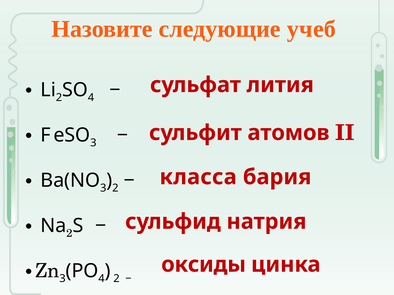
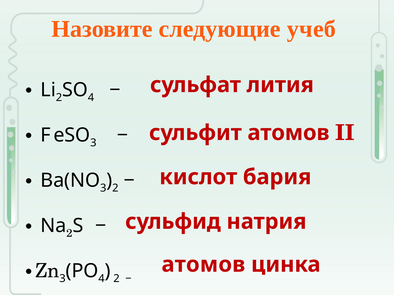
класса: класса -> кислот
оксиды at (204, 265): оксиды -> атомов
